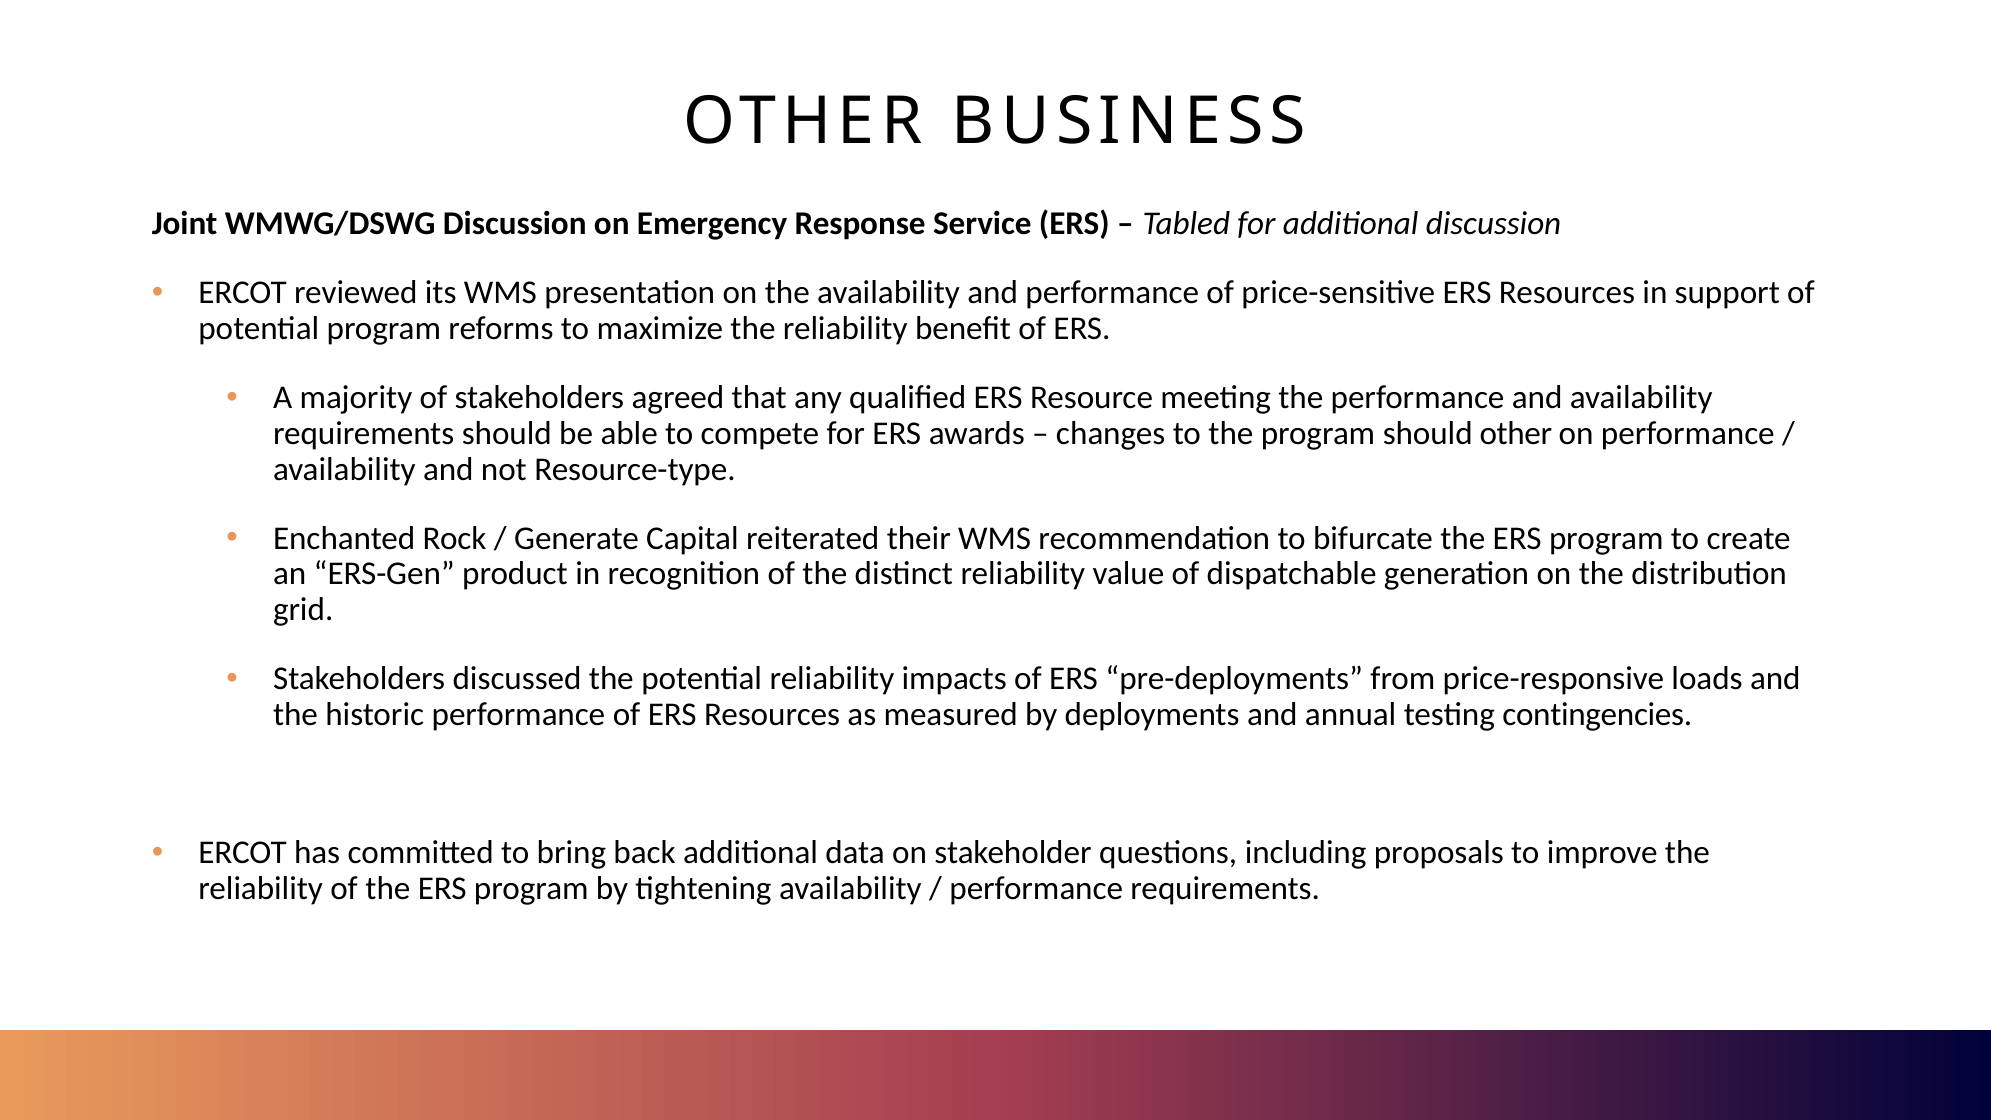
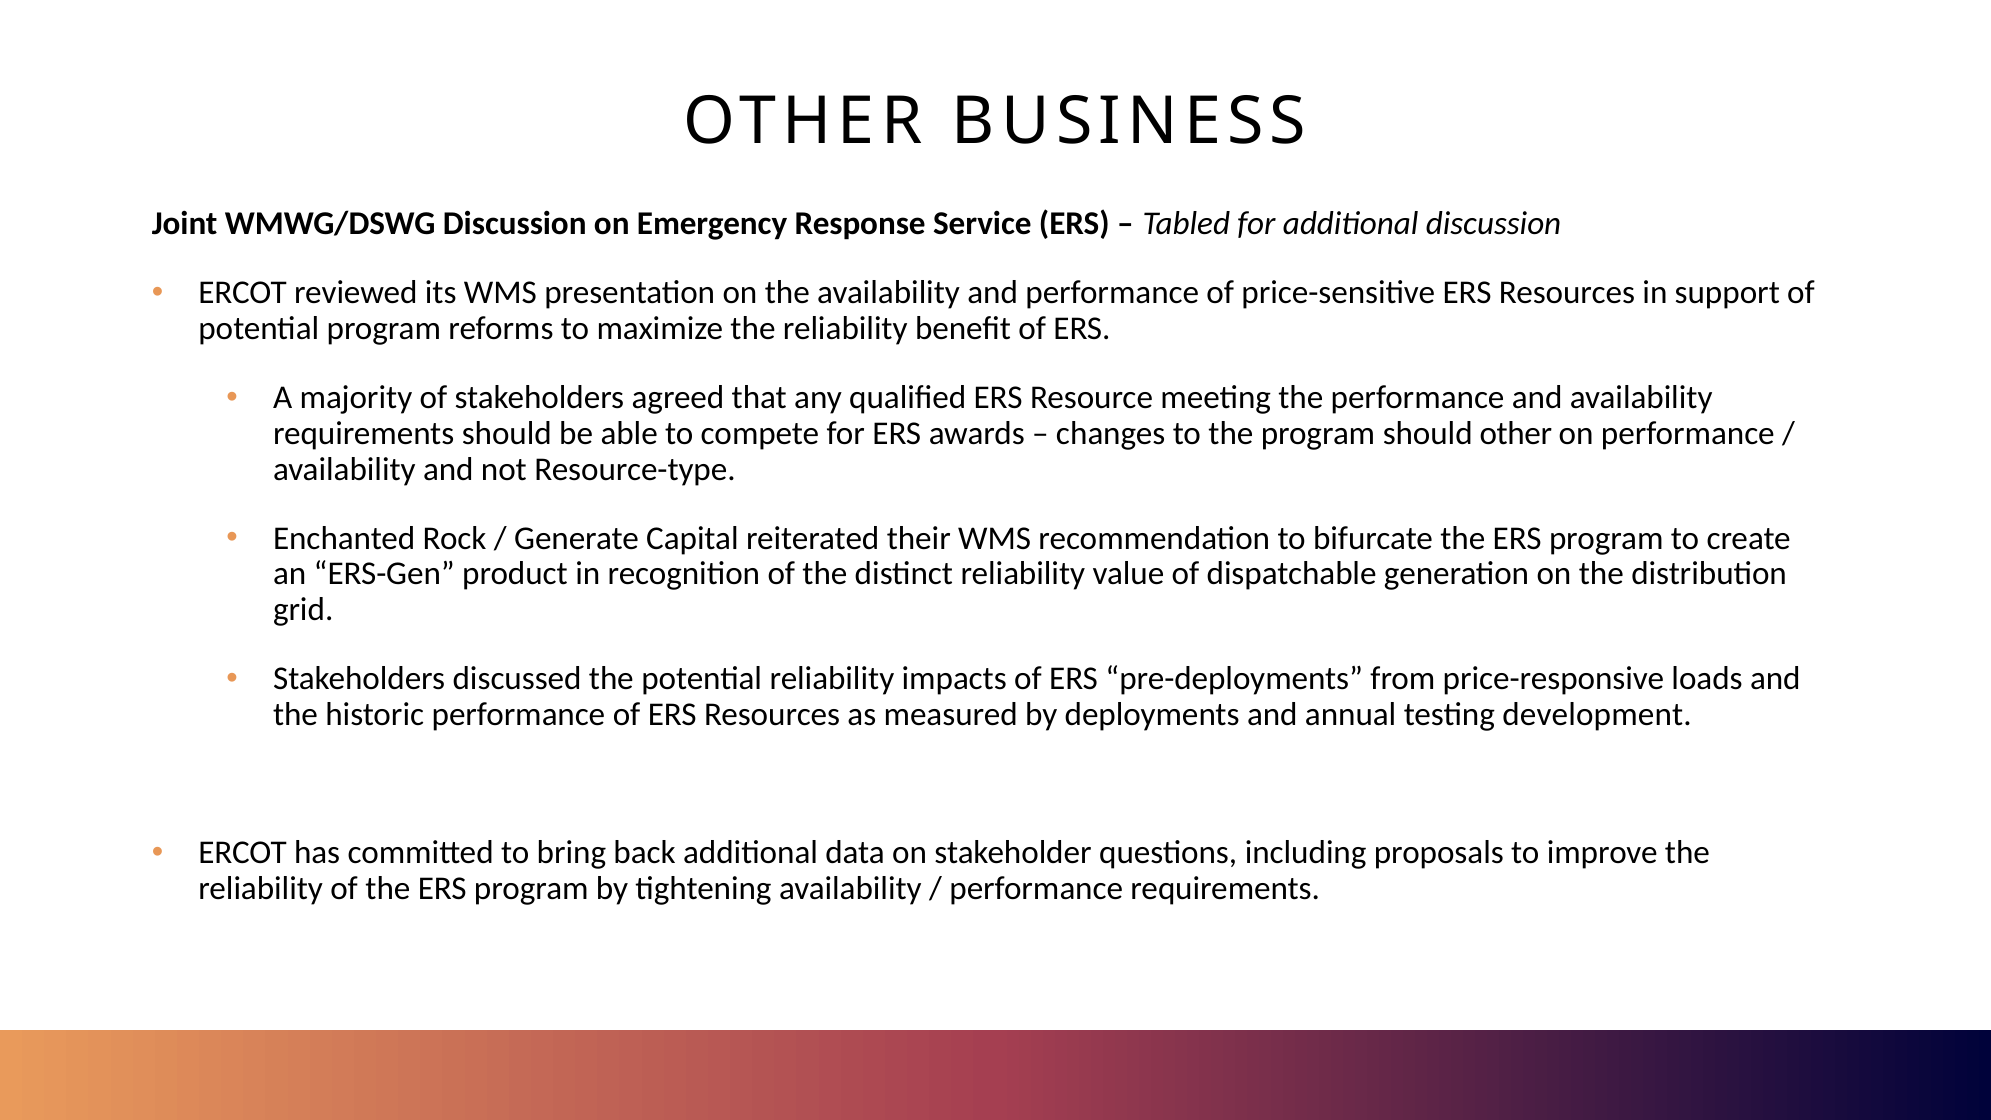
contingencies: contingencies -> development
